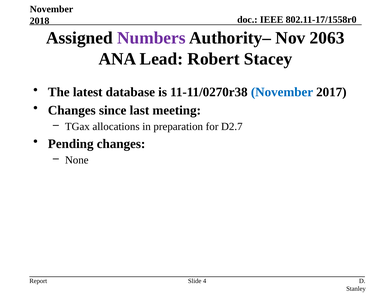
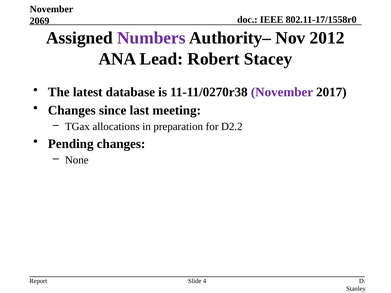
2018: 2018 -> 2069
2063: 2063 -> 2012
November at (282, 92) colour: blue -> purple
D2.7: D2.7 -> D2.2
